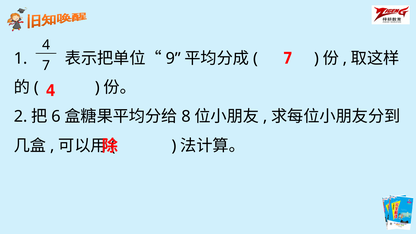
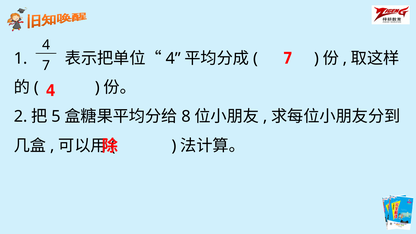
9 at (173, 58): 9 -> 4
6: 6 -> 5
